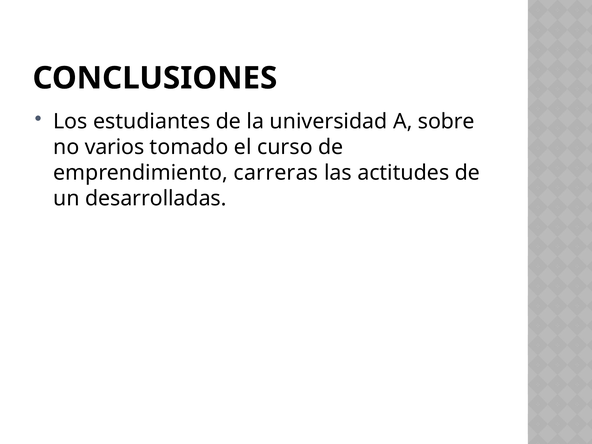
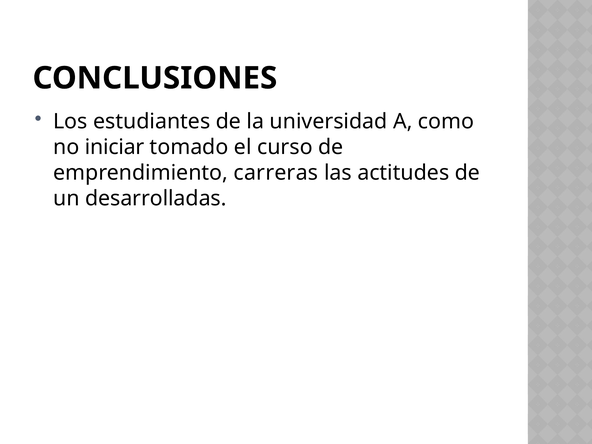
sobre: sobre -> como
varios: varios -> iniciar
